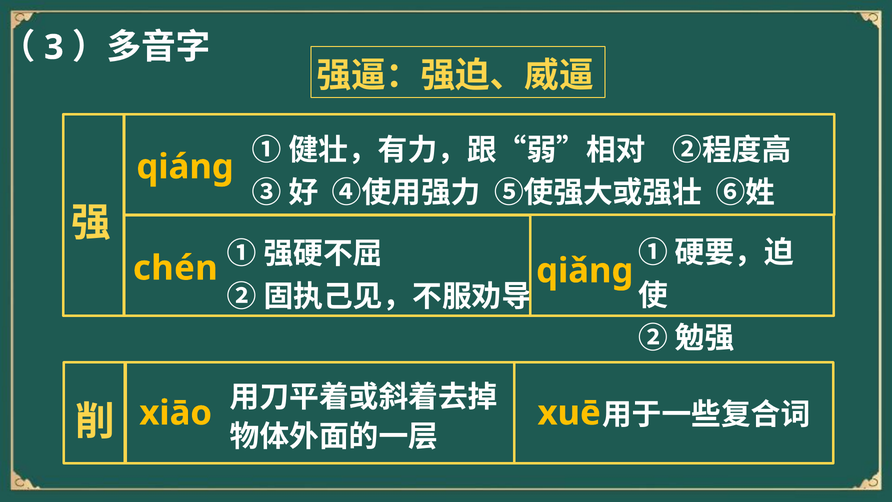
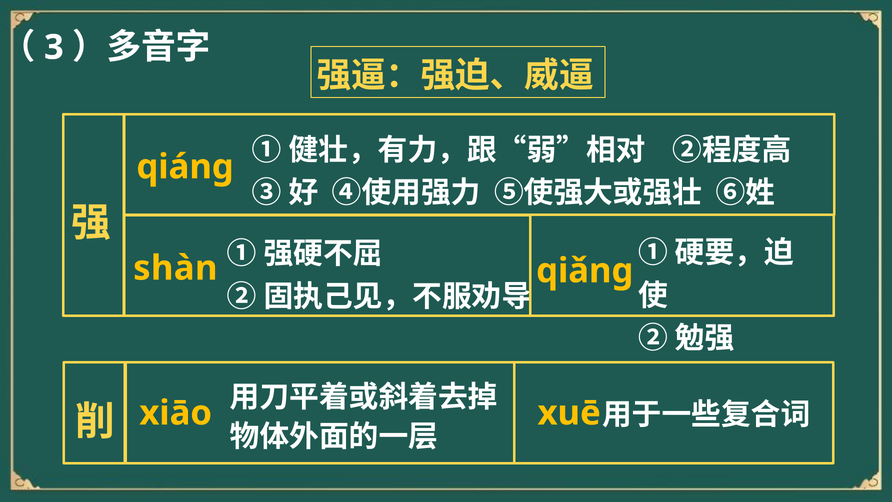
chén: chén -> shàn
